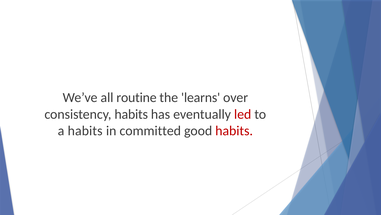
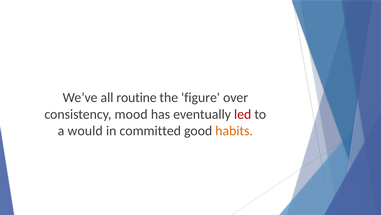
learns: learns -> figure
consistency habits: habits -> mood
a habits: habits -> would
habits at (234, 130) colour: red -> orange
